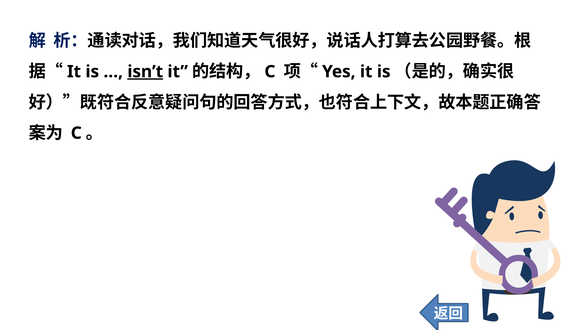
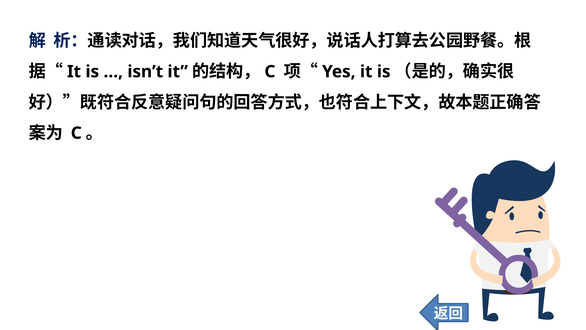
isn’t underline: present -> none
